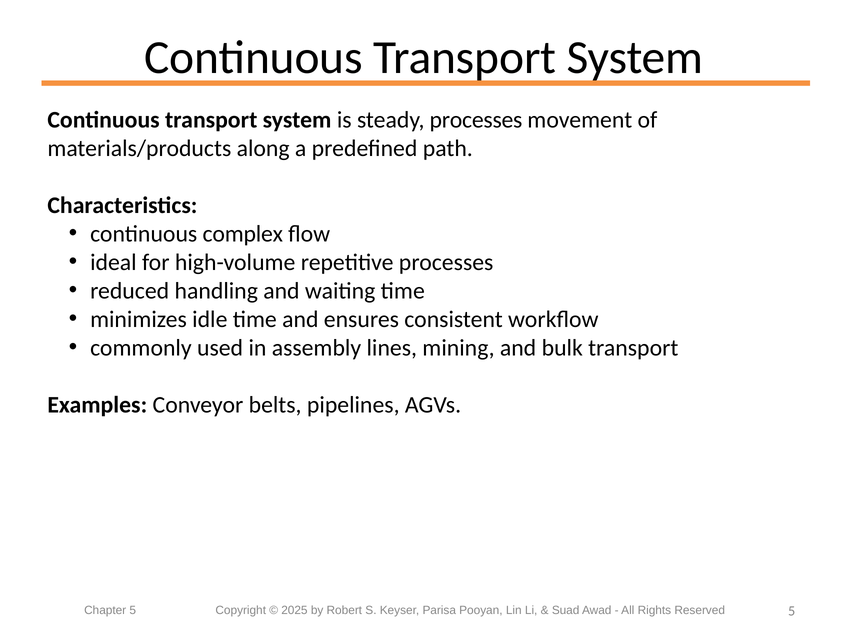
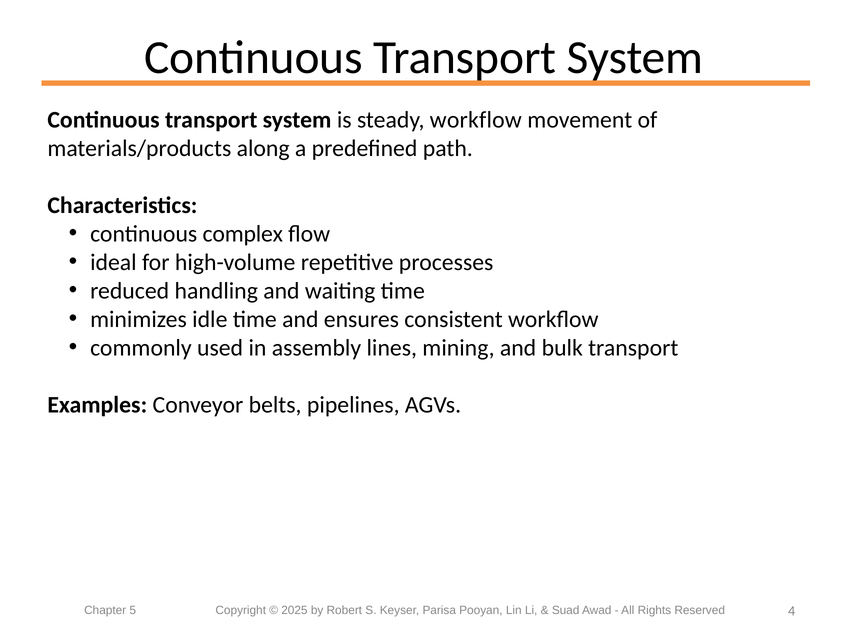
steady processes: processes -> workflow
Reserved 5: 5 -> 4
